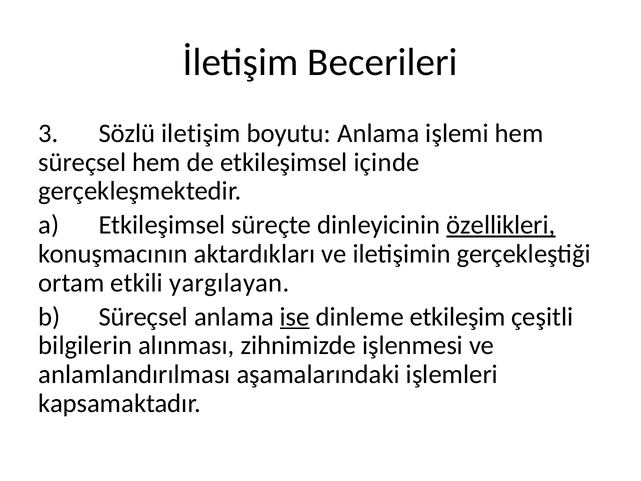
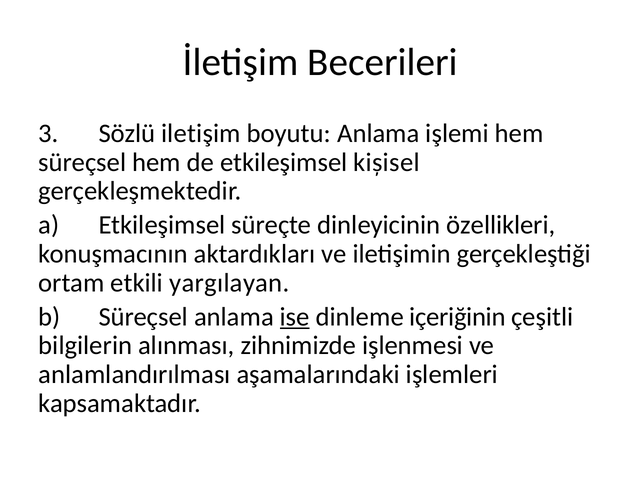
içinde: içinde -> kișisel
özellikleri underline: present -> none
etkileşim: etkileşim -> içeriğinin
